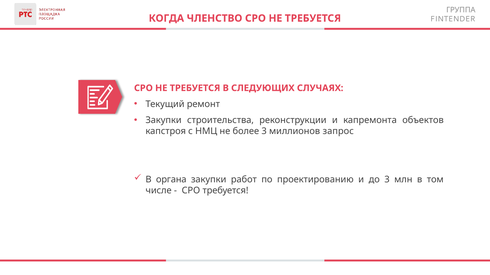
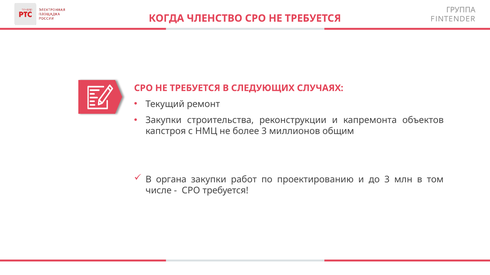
запрос: запрос -> общим
